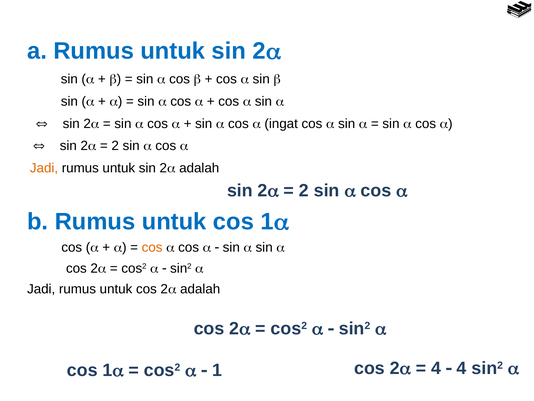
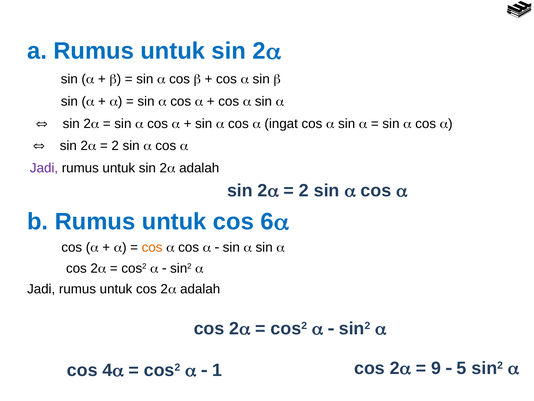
Jadi at (44, 168) colour: orange -> purple
untuk cos 1: 1 -> 6
4 at (436, 368): 4 -> 9
4 at (462, 368): 4 -> 5
1 at (107, 370): 1 -> 4
